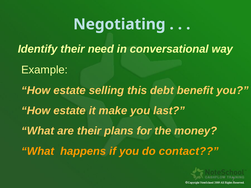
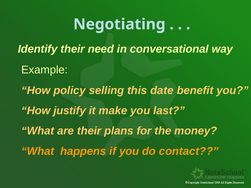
estate at (70, 90): estate -> policy
debt: debt -> date
estate at (70, 111): estate -> justify
